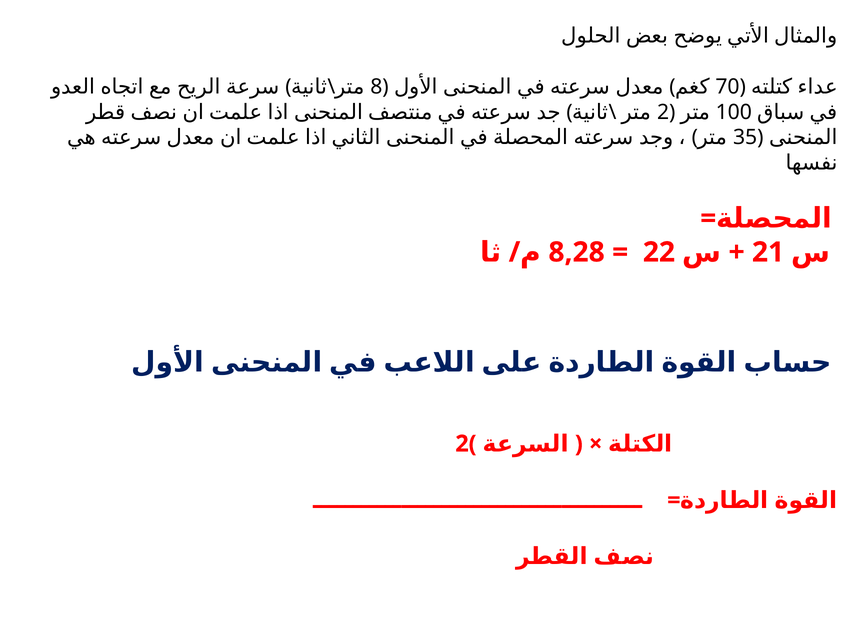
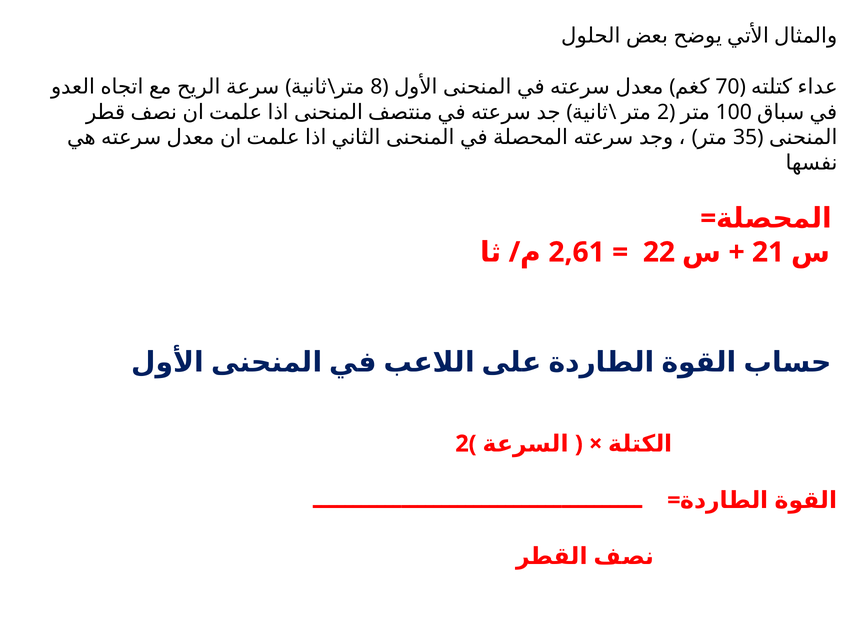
8,28: 8,28 -> 2,61
